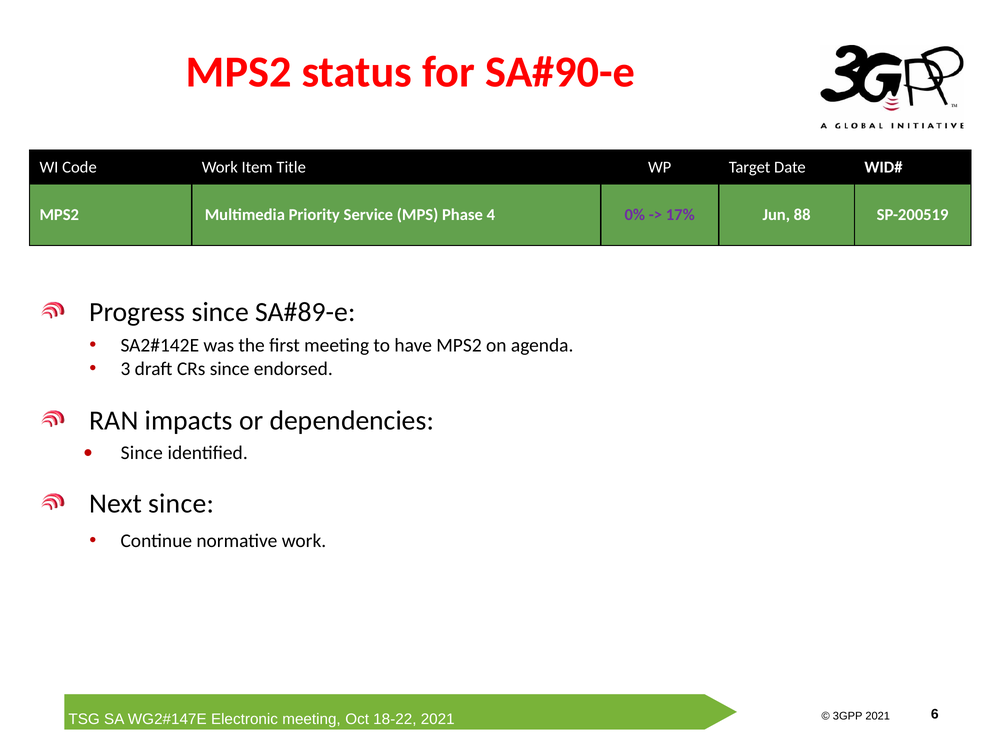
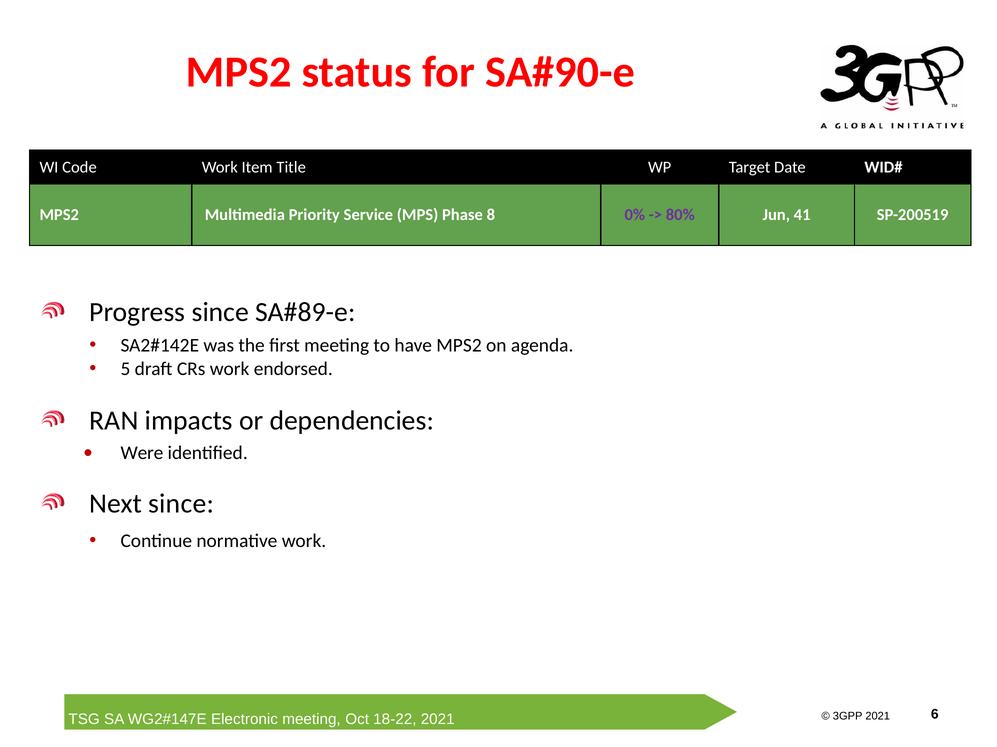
4: 4 -> 8
17%: 17% -> 80%
88: 88 -> 41
3: 3 -> 5
CRs since: since -> work
Since at (142, 453): Since -> Were
